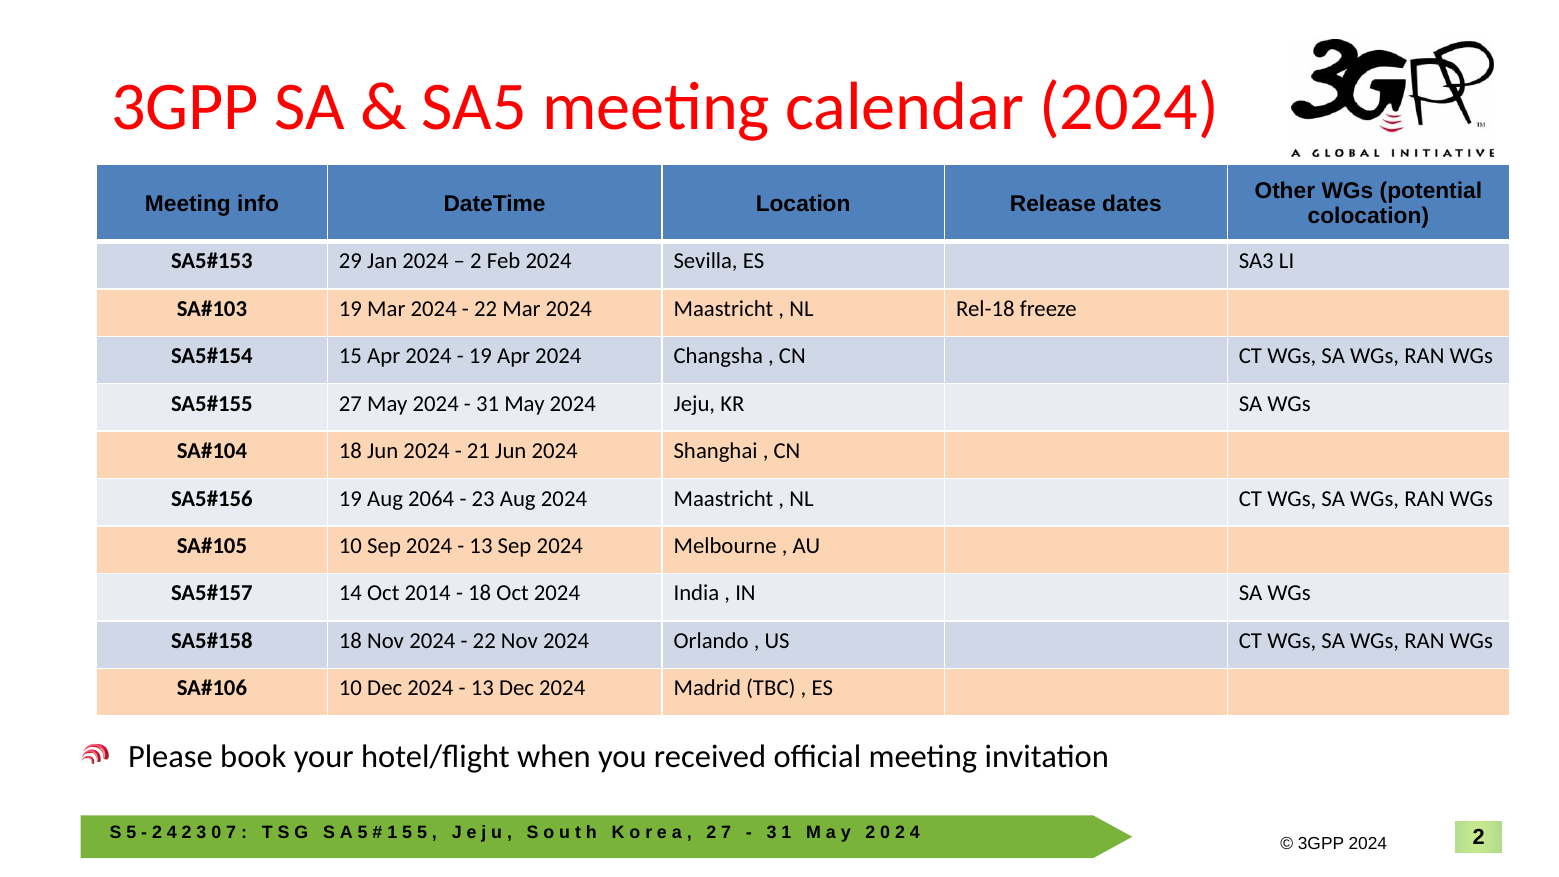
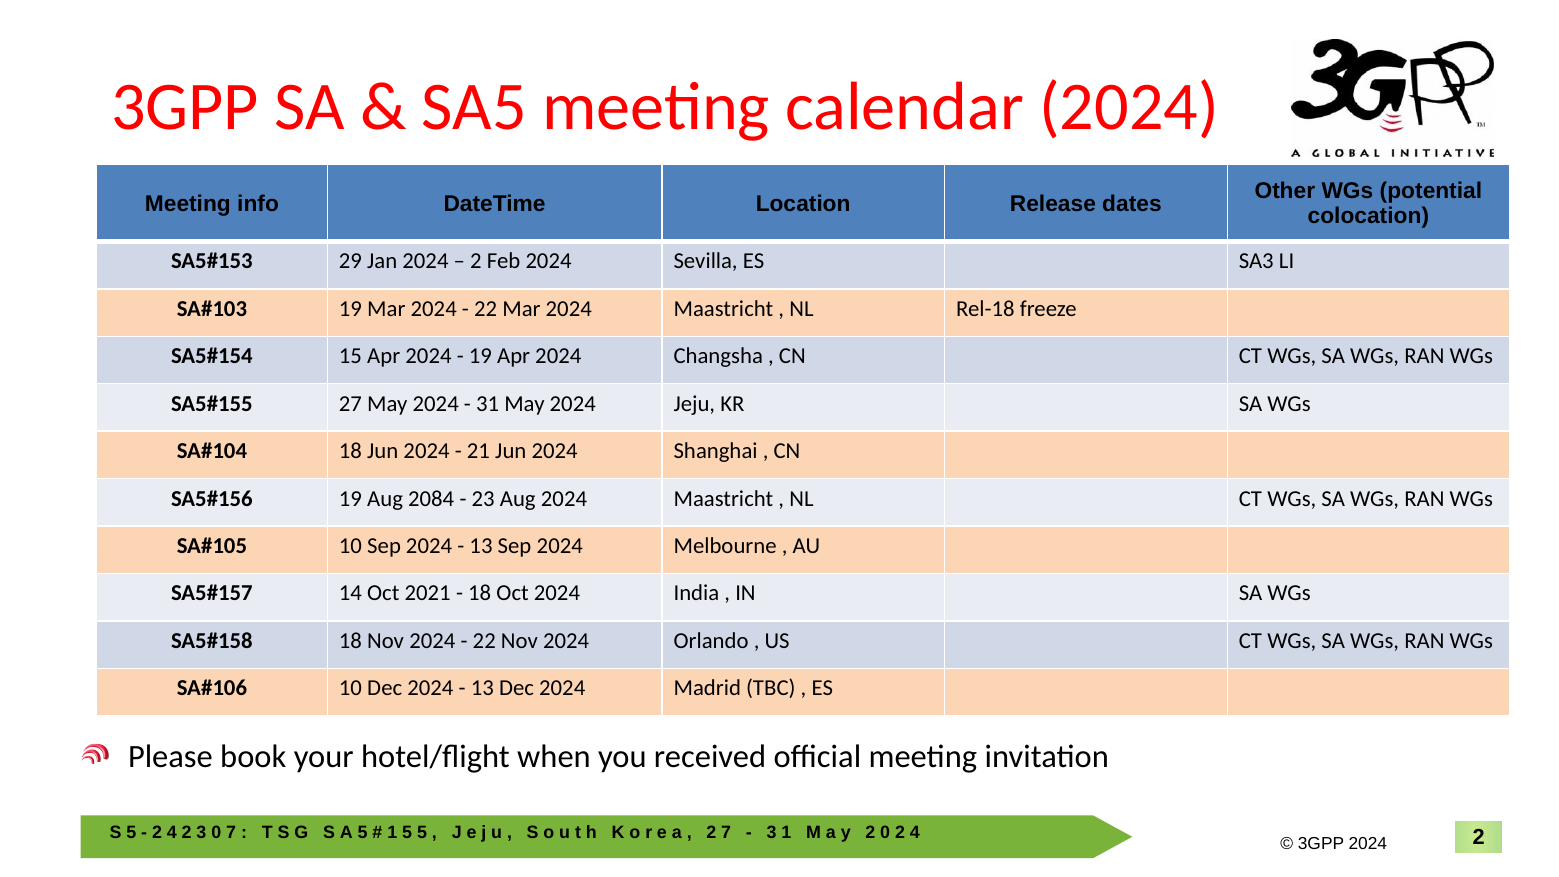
2064: 2064 -> 2084
2014: 2014 -> 2021
